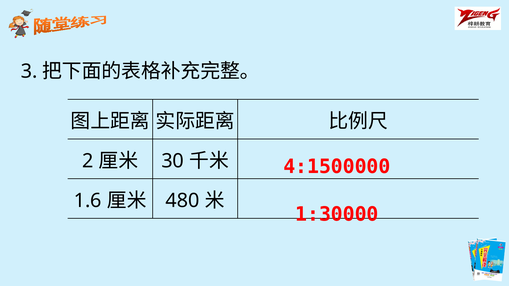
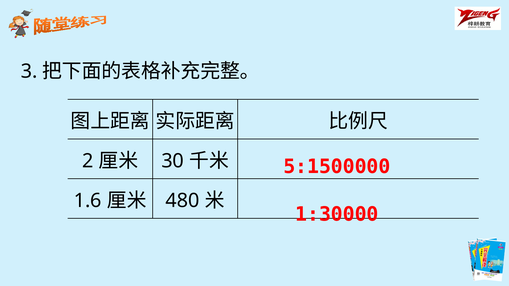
4:1500000: 4:1500000 -> 5:1500000
